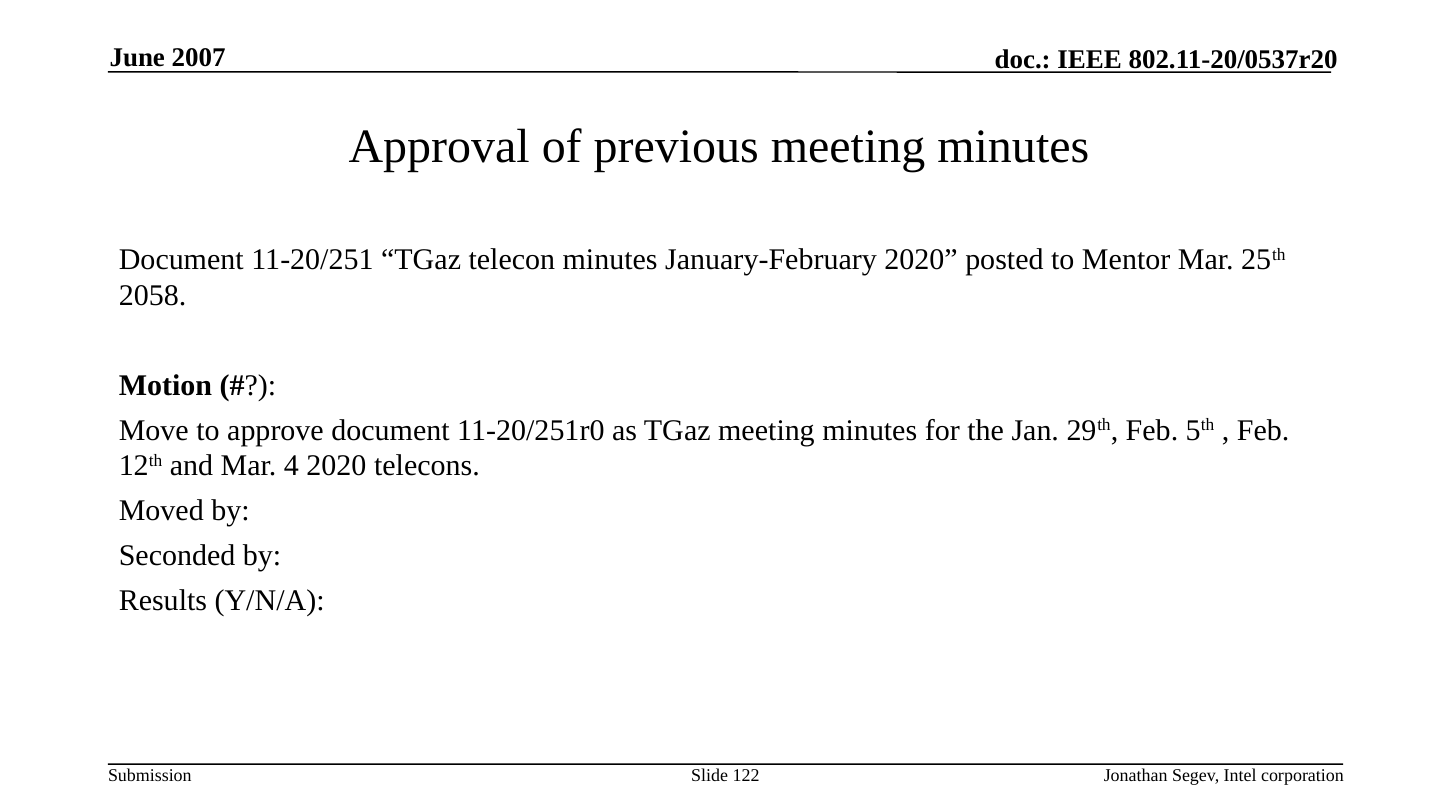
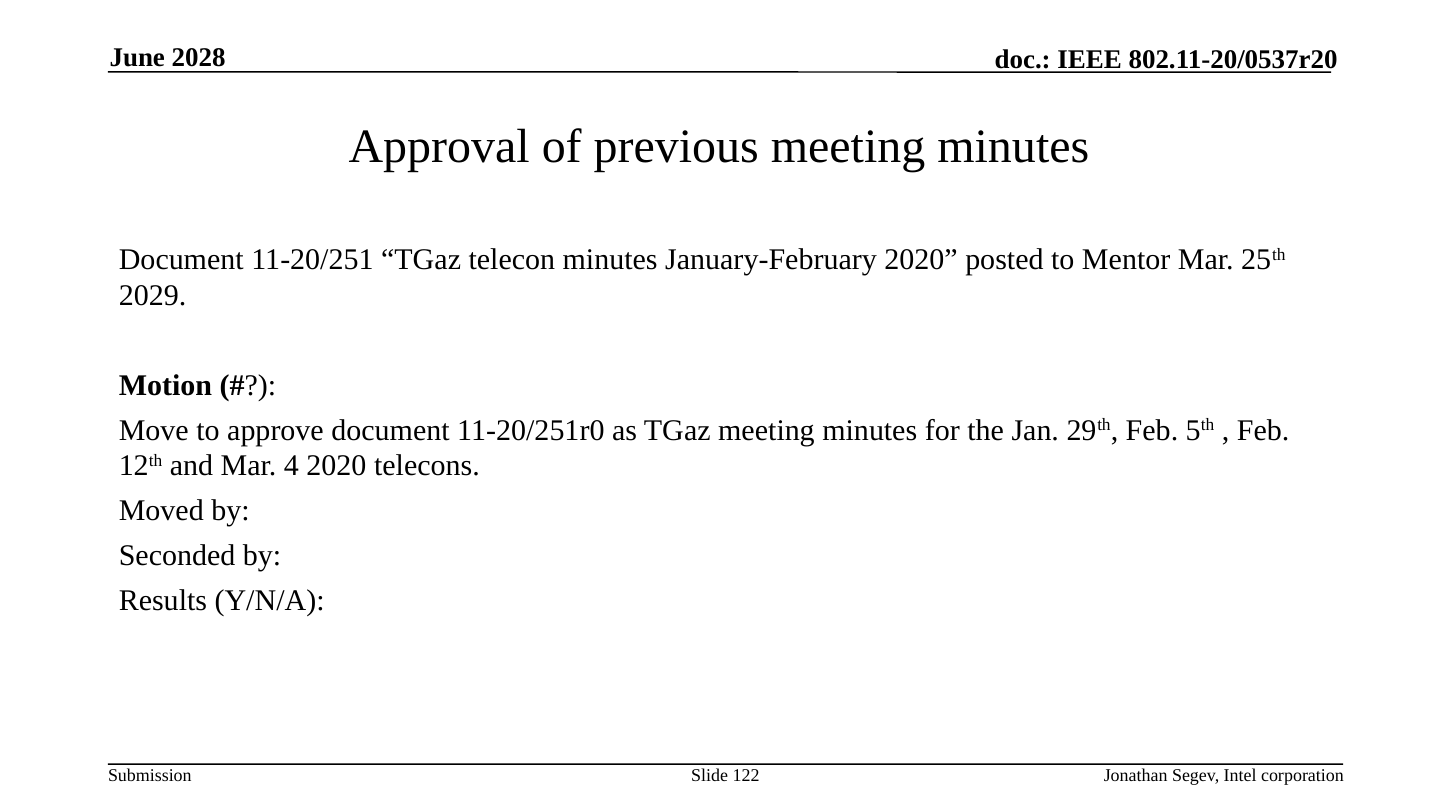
2007: 2007 -> 2028
2058: 2058 -> 2029
